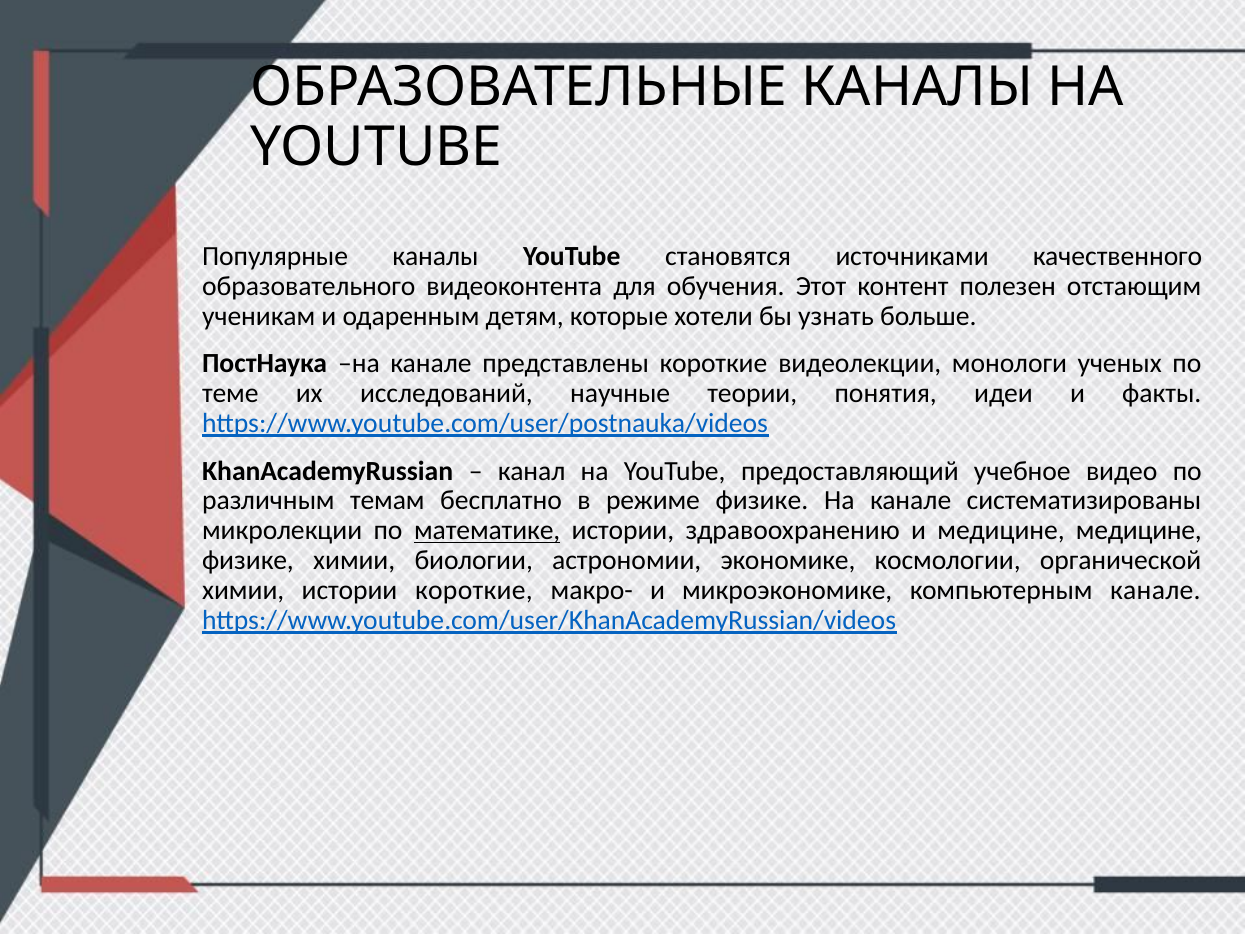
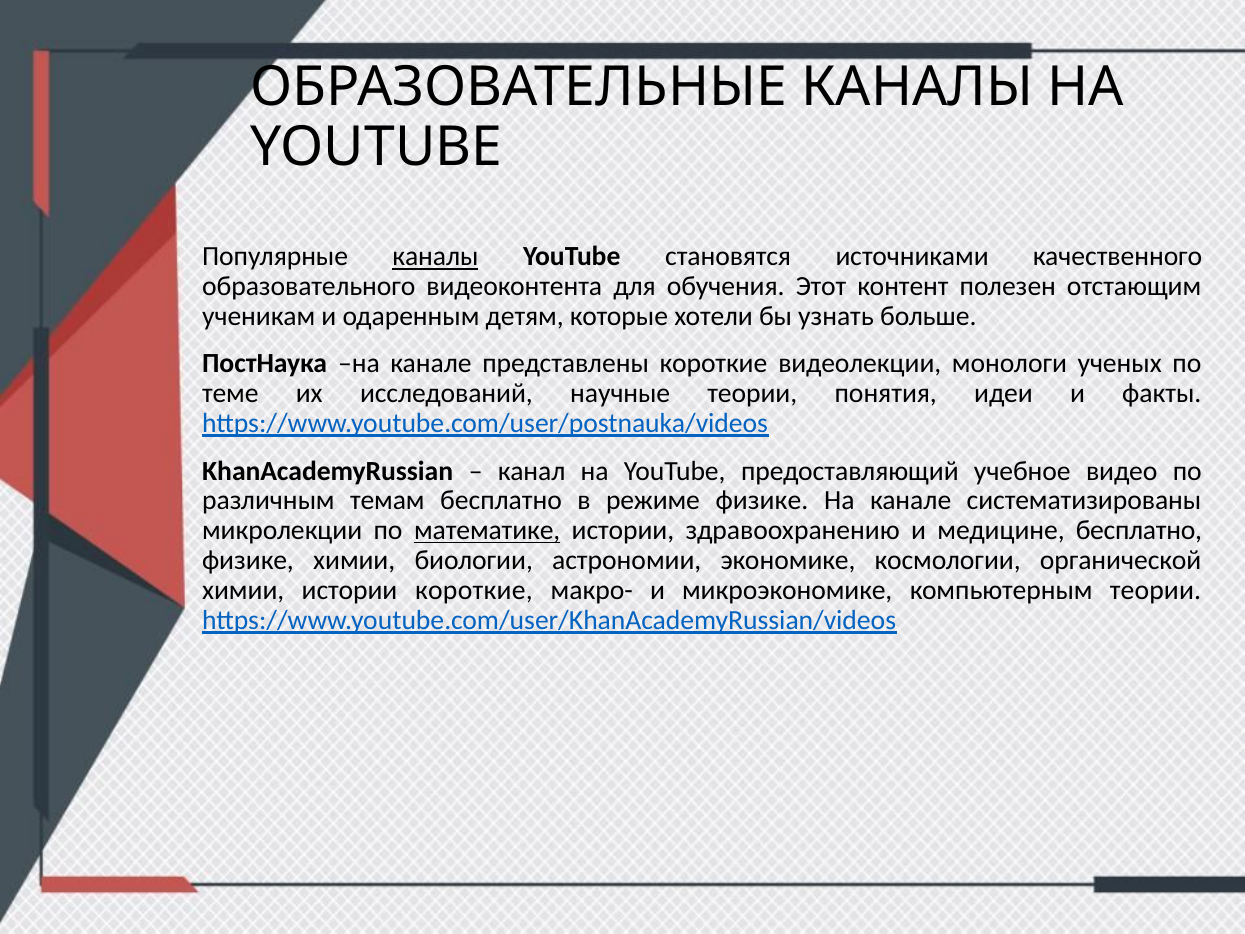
каналы at (435, 257) underline: none -> present
медицине медицине: медицине -> бесплатно
компьютерным канале: канале -> теории
